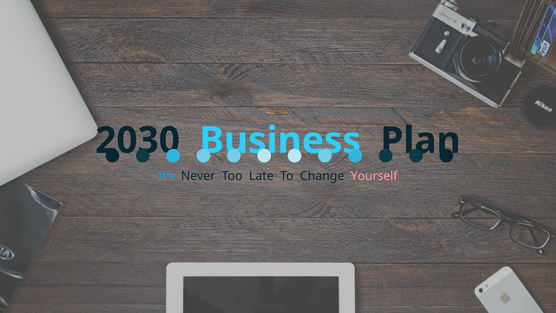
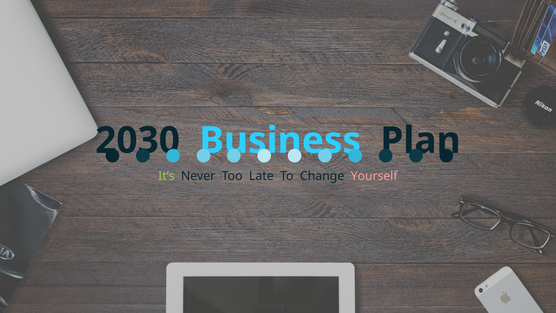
It’s colour: light blue -> light green
